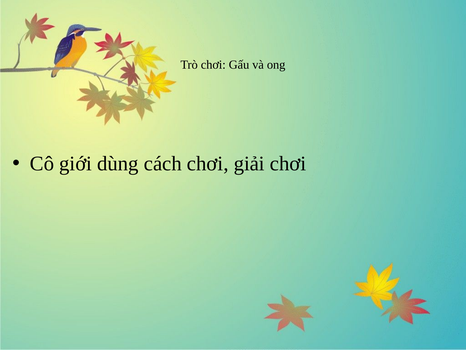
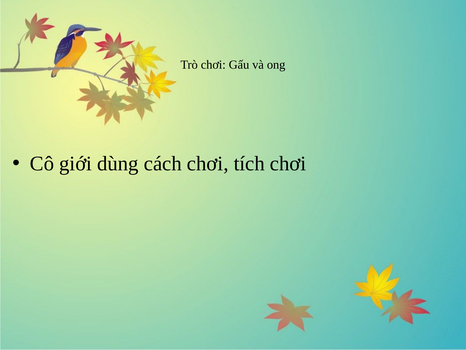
giải: giải -> tích
